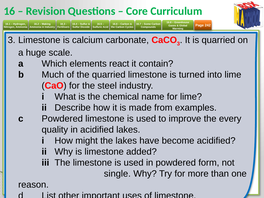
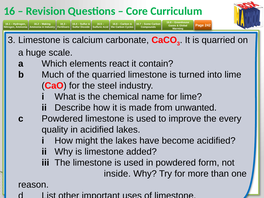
examples: examples -> unwanted
single: single -> inside
